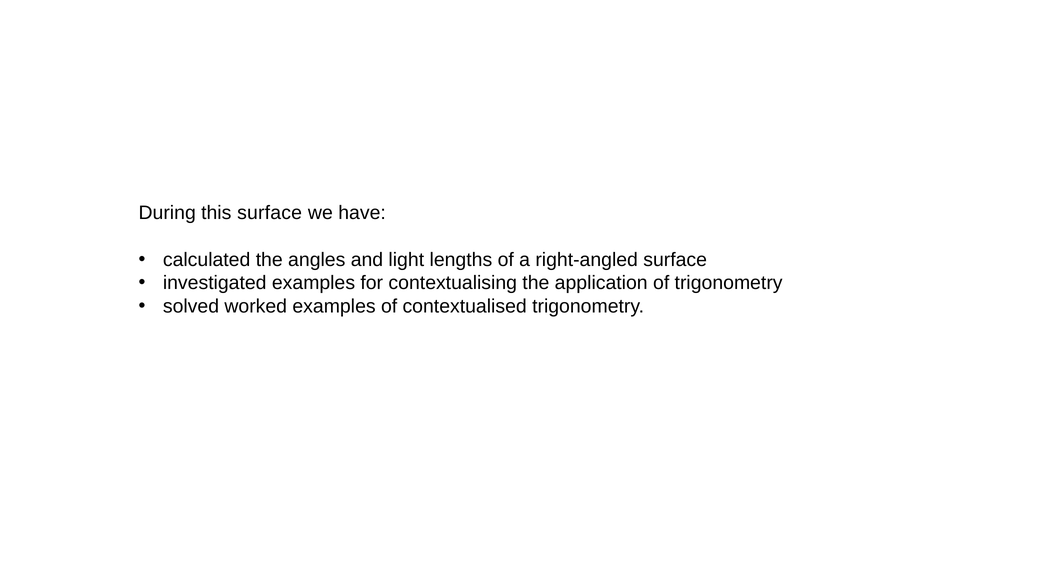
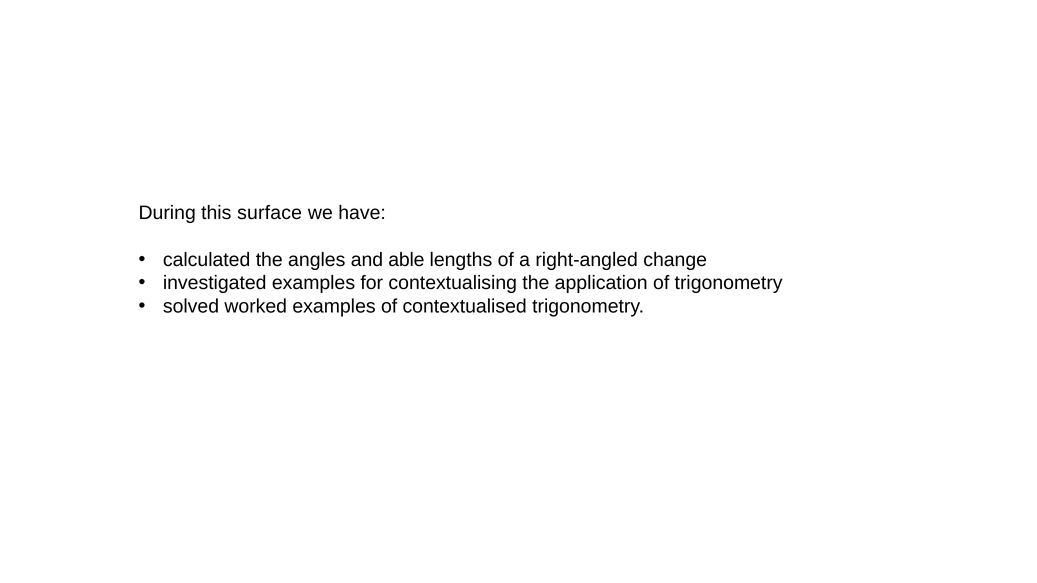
light: light -> able
right-angled surface: surface -> change
